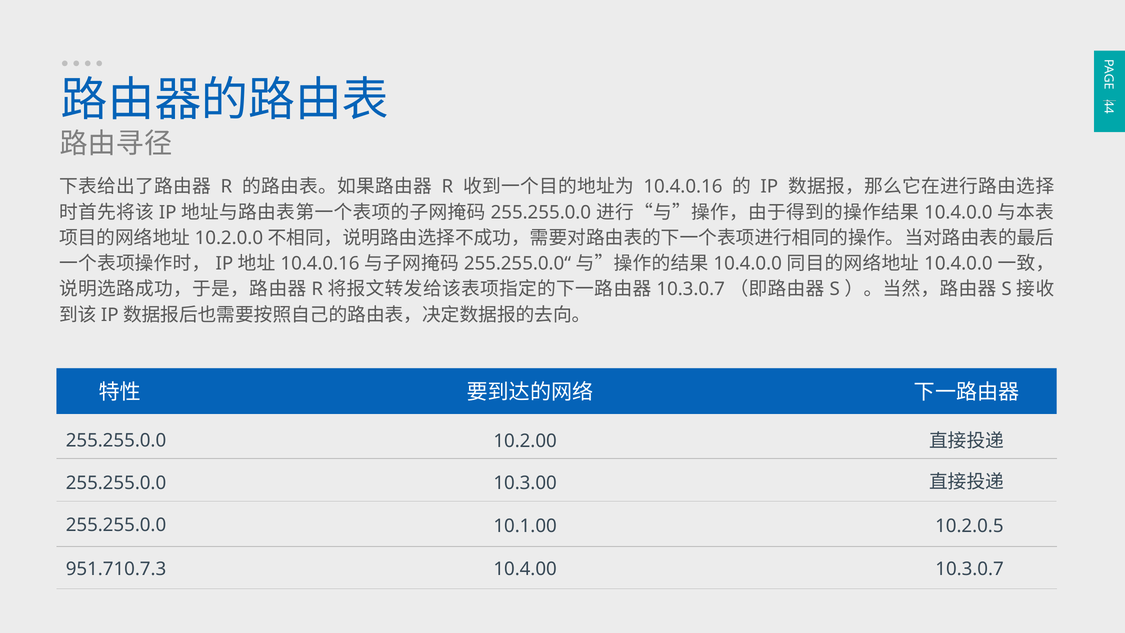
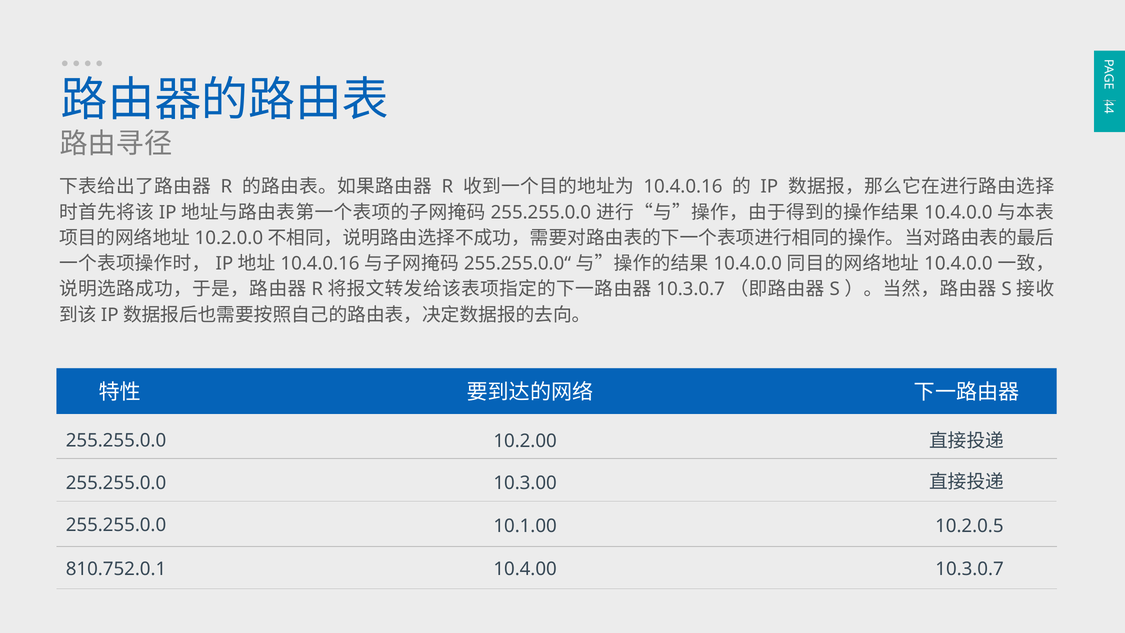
951.710.7.3: 951.710.7.3 -> 810.752.0.1
